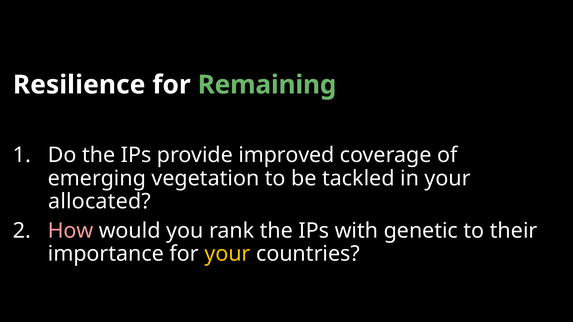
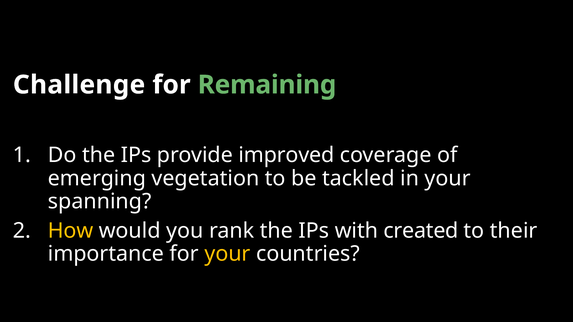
Resilience: Resilience -> Challenge
allocated: allocated -> spanning
How colour: pink -> yellow
genetic: genetic -> created
